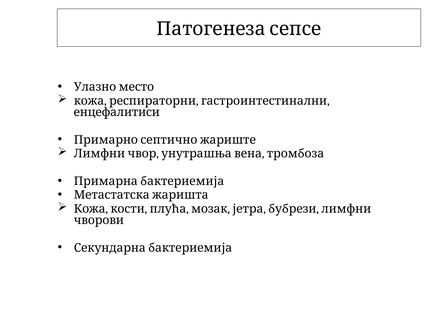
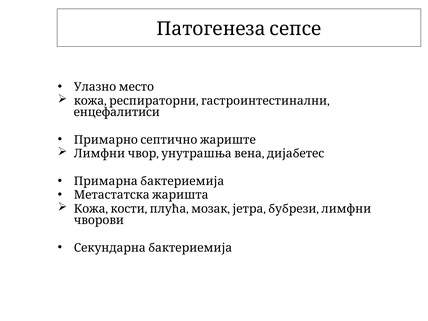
тромбоза: тромбоза -> дијабетес
